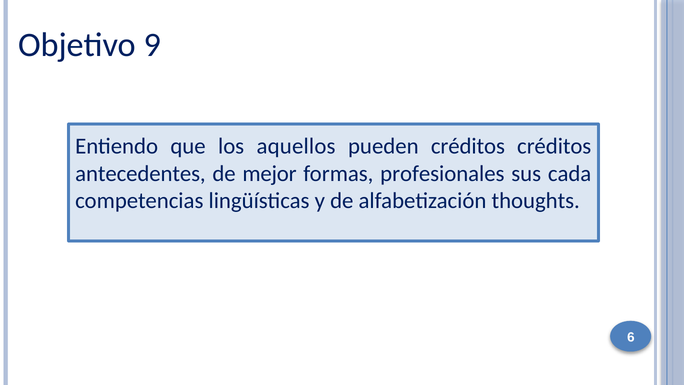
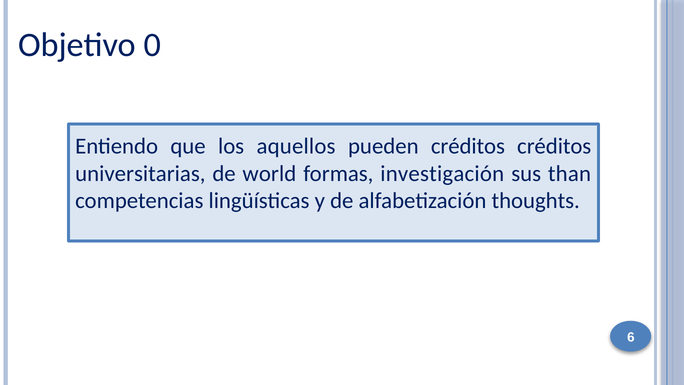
9: 9 -> 0
antecedentes: antecedentes -> universitarias
mejor: mejor -> world
profesionales: profesionales -> investigación
cada: cada -> than
